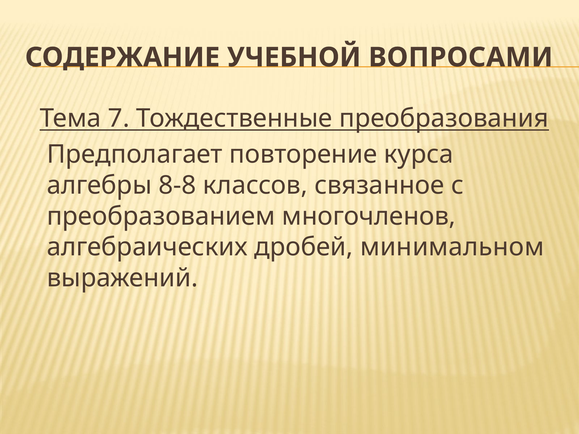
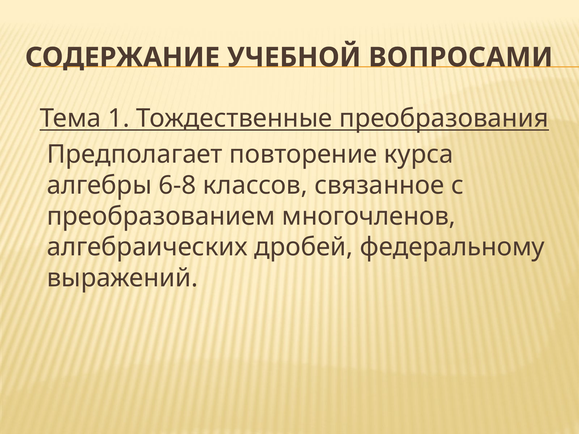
7: 7 -> 1
8-8: 8-8 -> 6-8
минимальном: минимальном -> федеральному
